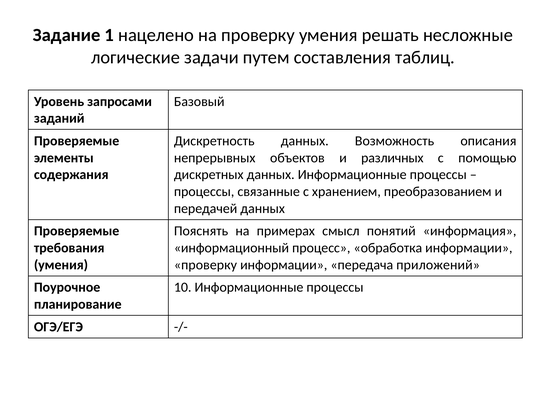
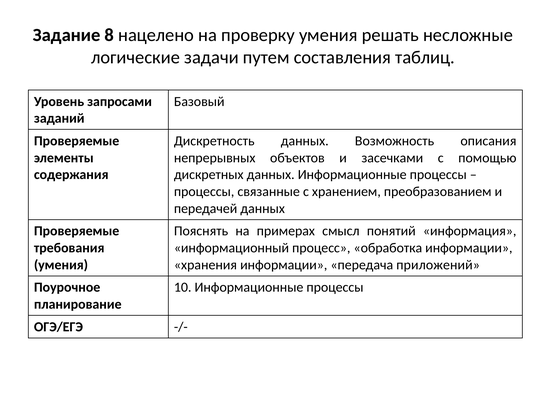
1: 1 -> 8
различных: различных -> засечками
проверку at (205, 265): проверку -> хранения
